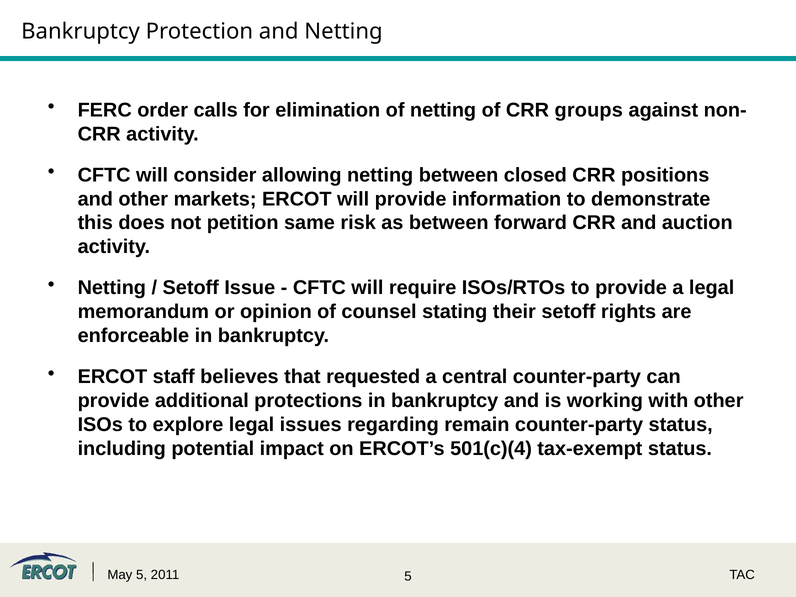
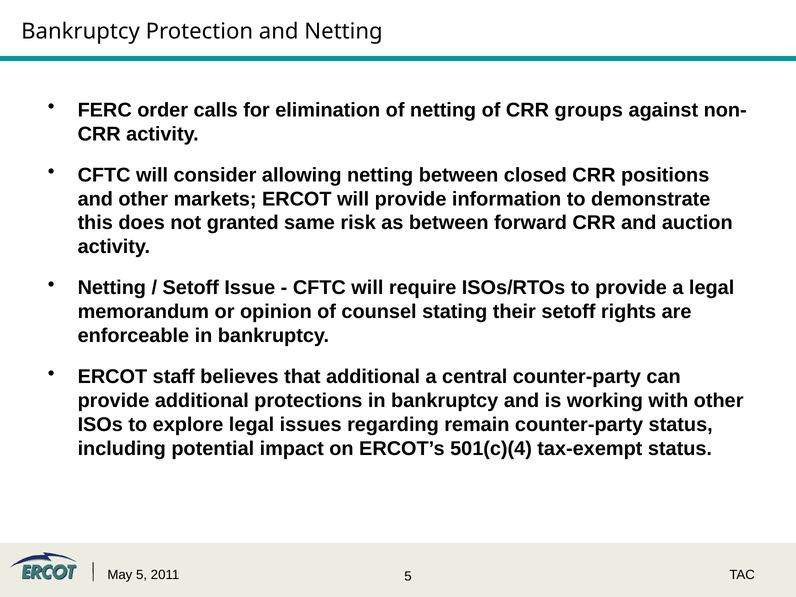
petition: petition -> granted
that requested: requested -> additional
